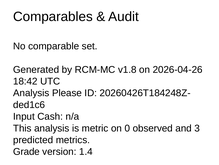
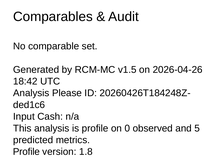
v1.8: v1.8 -> v1.5
is metric: metric -> profile
3: 3 -> 5
Grade at (26, 151): Grade -> Profile
1.4: 1.4 -> 1.8
